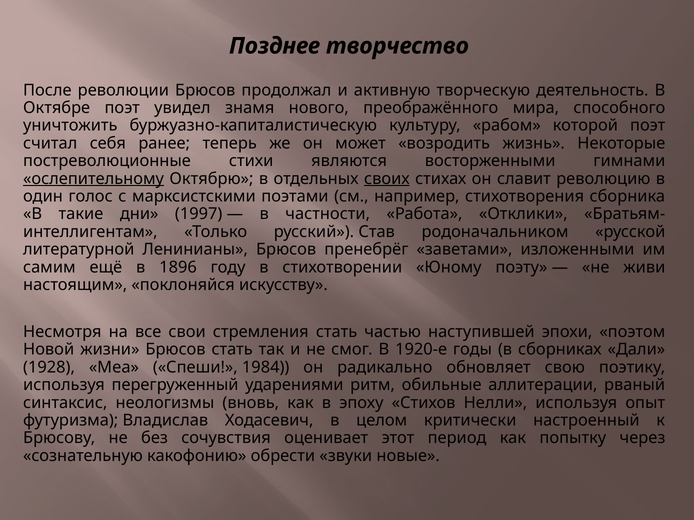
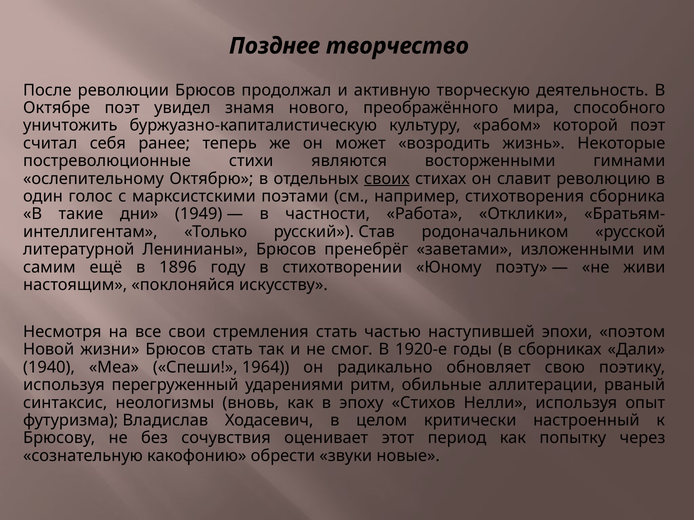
ослепительному underline: present -> none
1997: 1997 -> 1949
1928: 1928 -> 1940
1984: 1984 -> 1964
